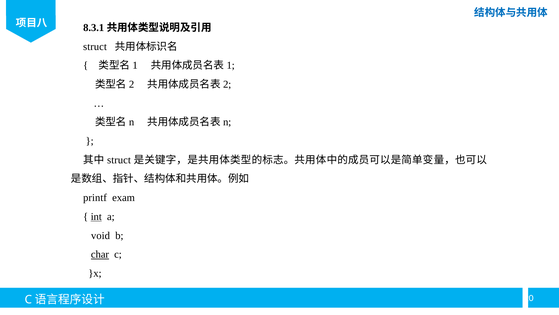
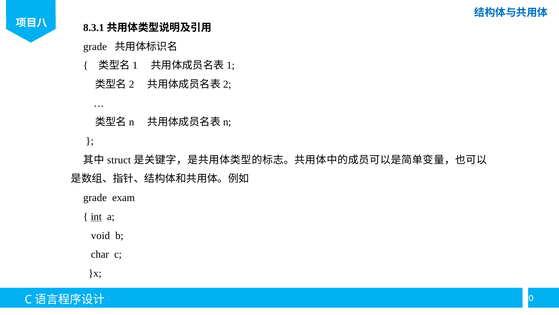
struct at (95, 46): struct -> grade
printf at (95, 197): printf -> grade
char underline: present -> none
